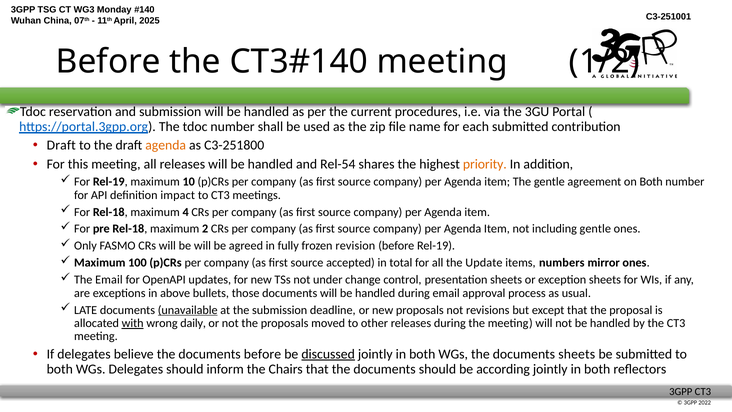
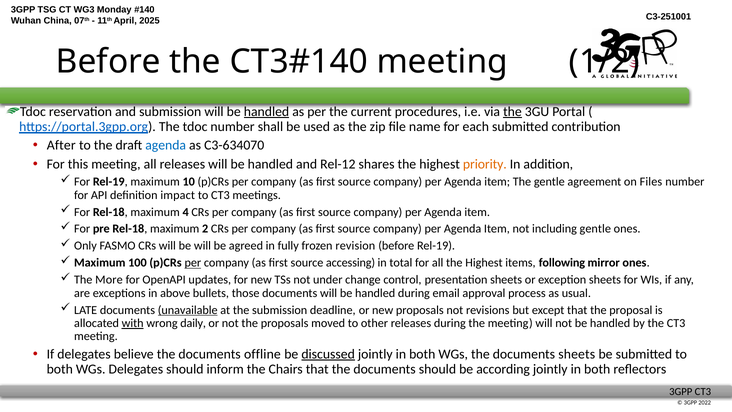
handled at (267, 112) underline: none -> present
the at (512, 112) underline: none -> present
Draft at (61, 145): Draft -> After
agenda at (166, 145) colour: orange -> blue
C3-251800: C3-251800 -> C3-634070
Rel-54: Rel-54 -> Rel-12
on Both: Both -> Files
per at (193, 263) underline: none -> present
accepted: accepted -> accessing
all the Update: Update -> Highest
numbers: numbers -> following
The Email: Email -> More
documents before: before -> offline
